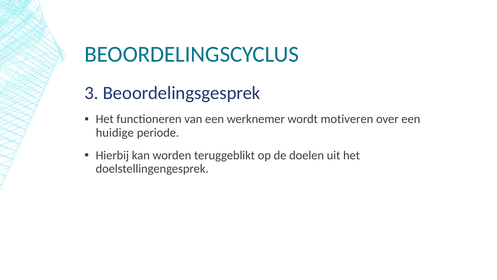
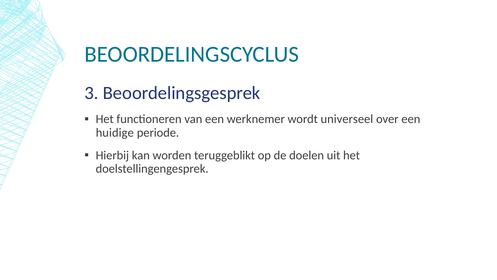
motiveren: motiveren -> universeel
